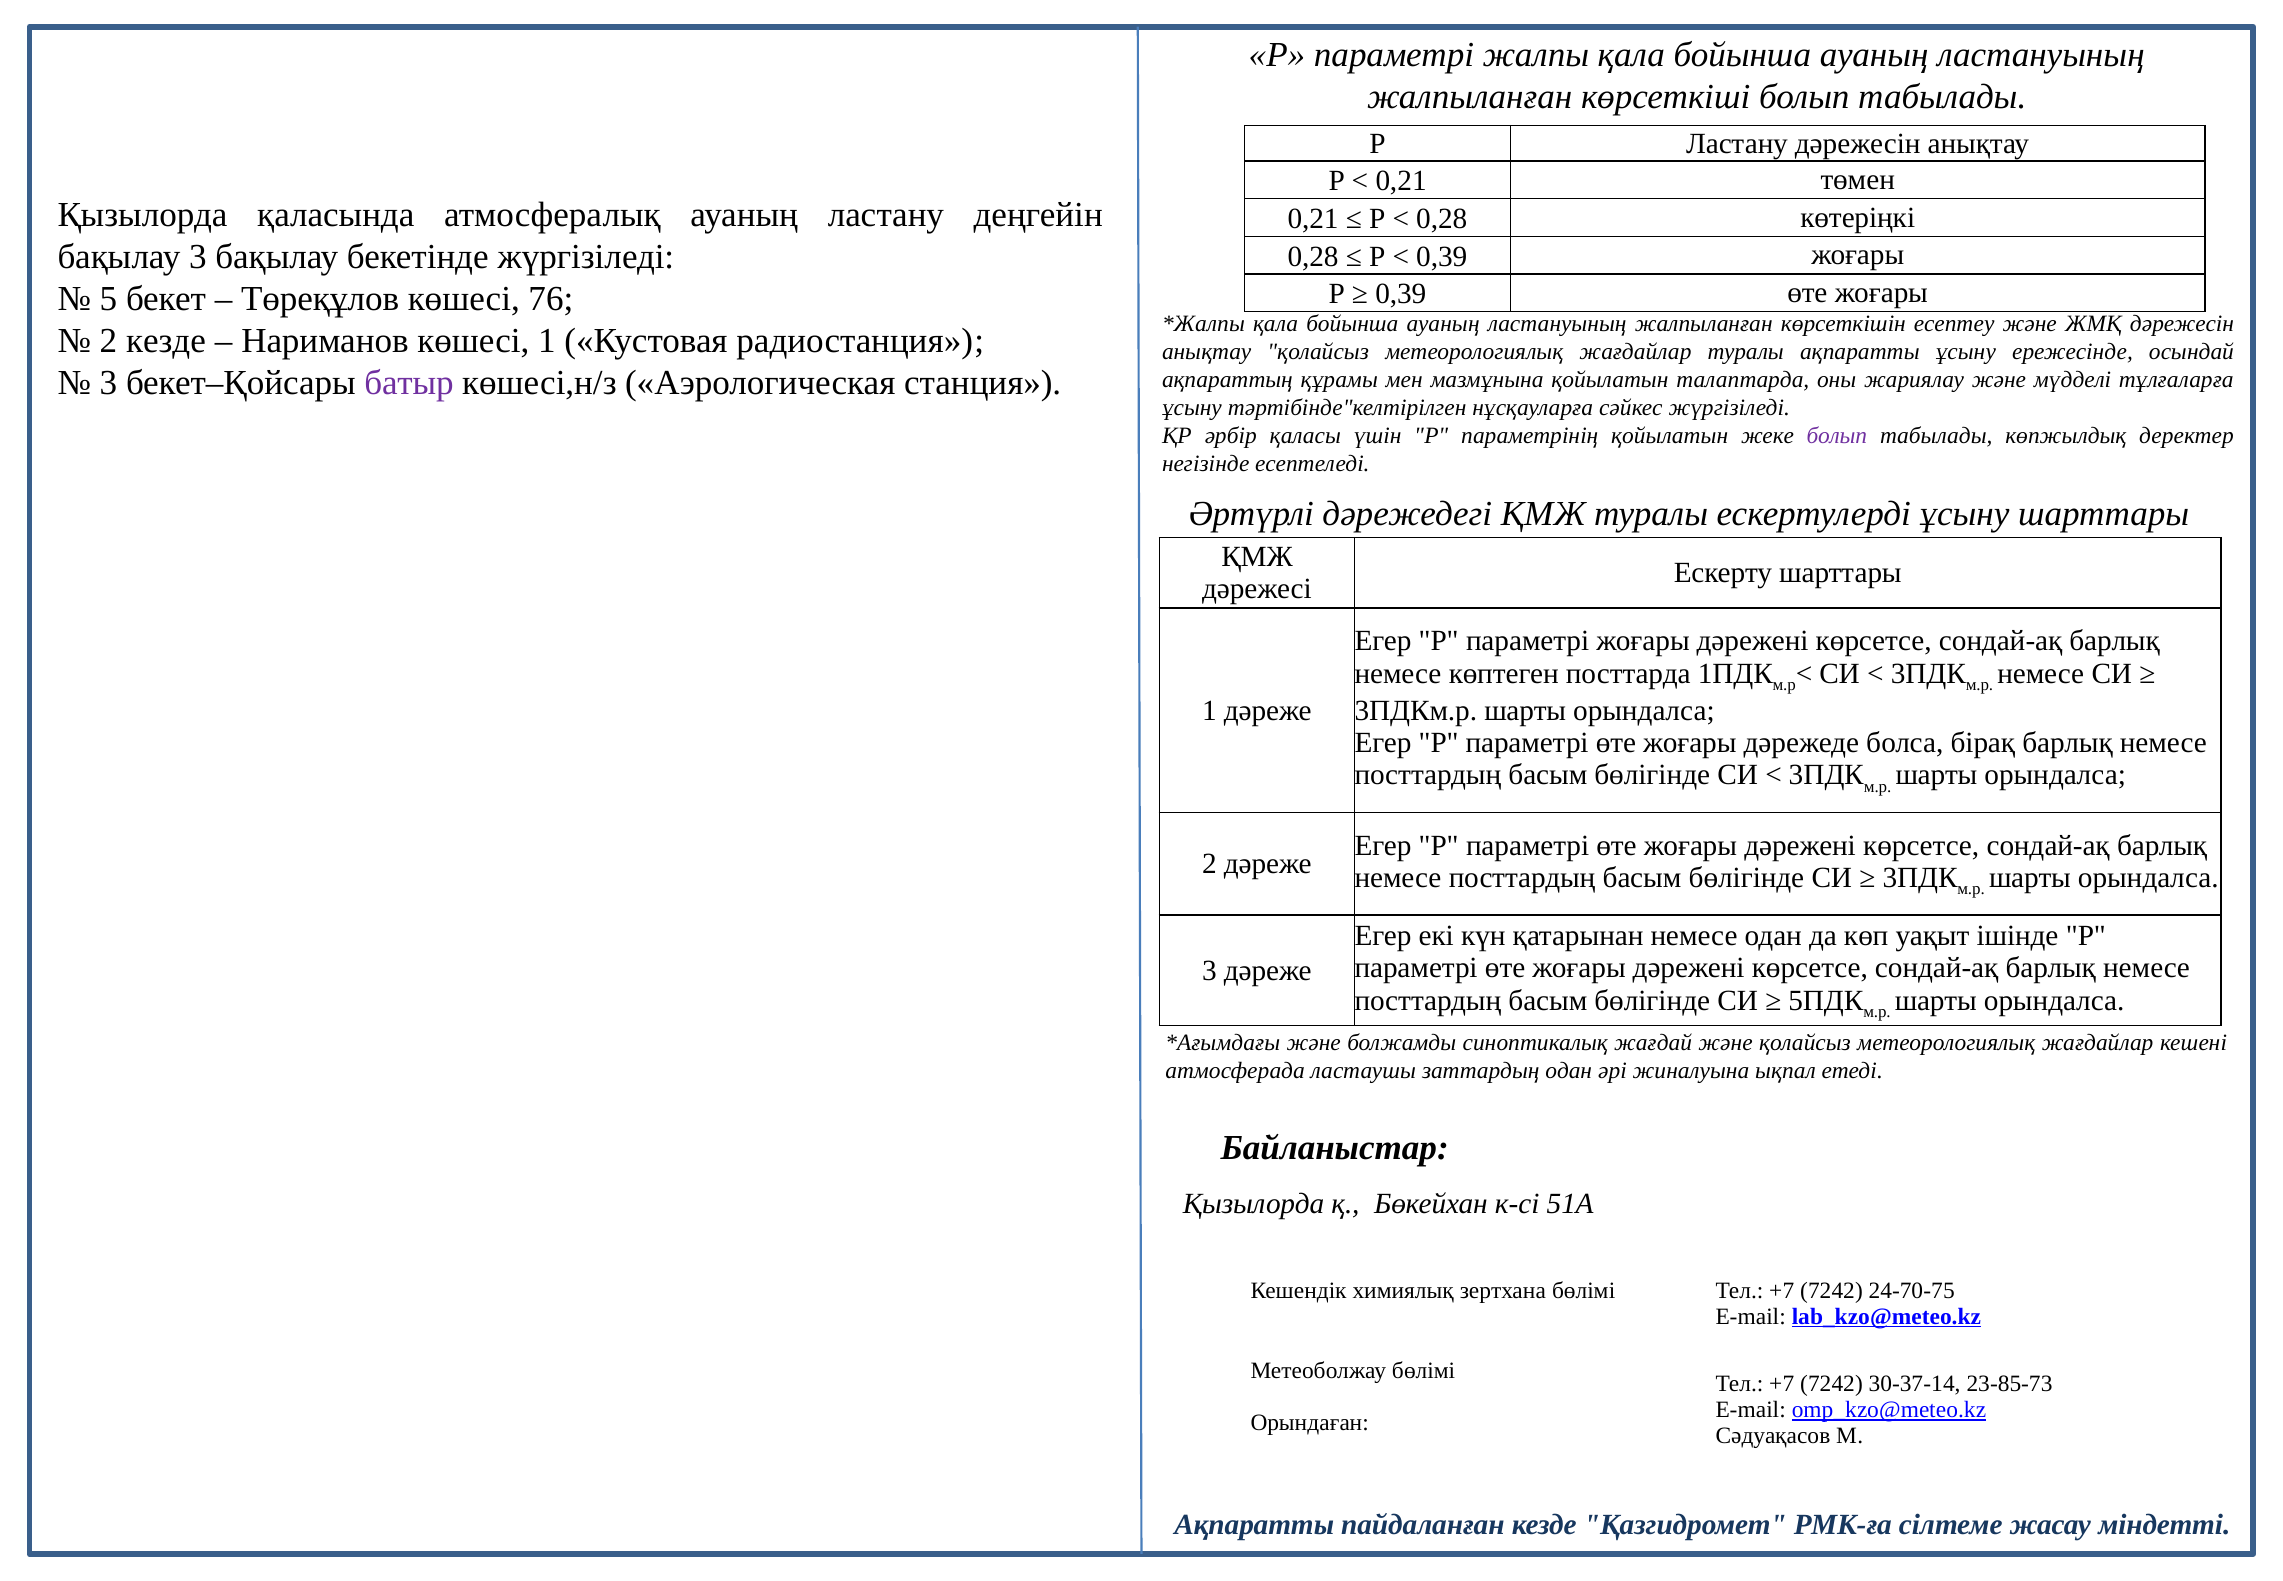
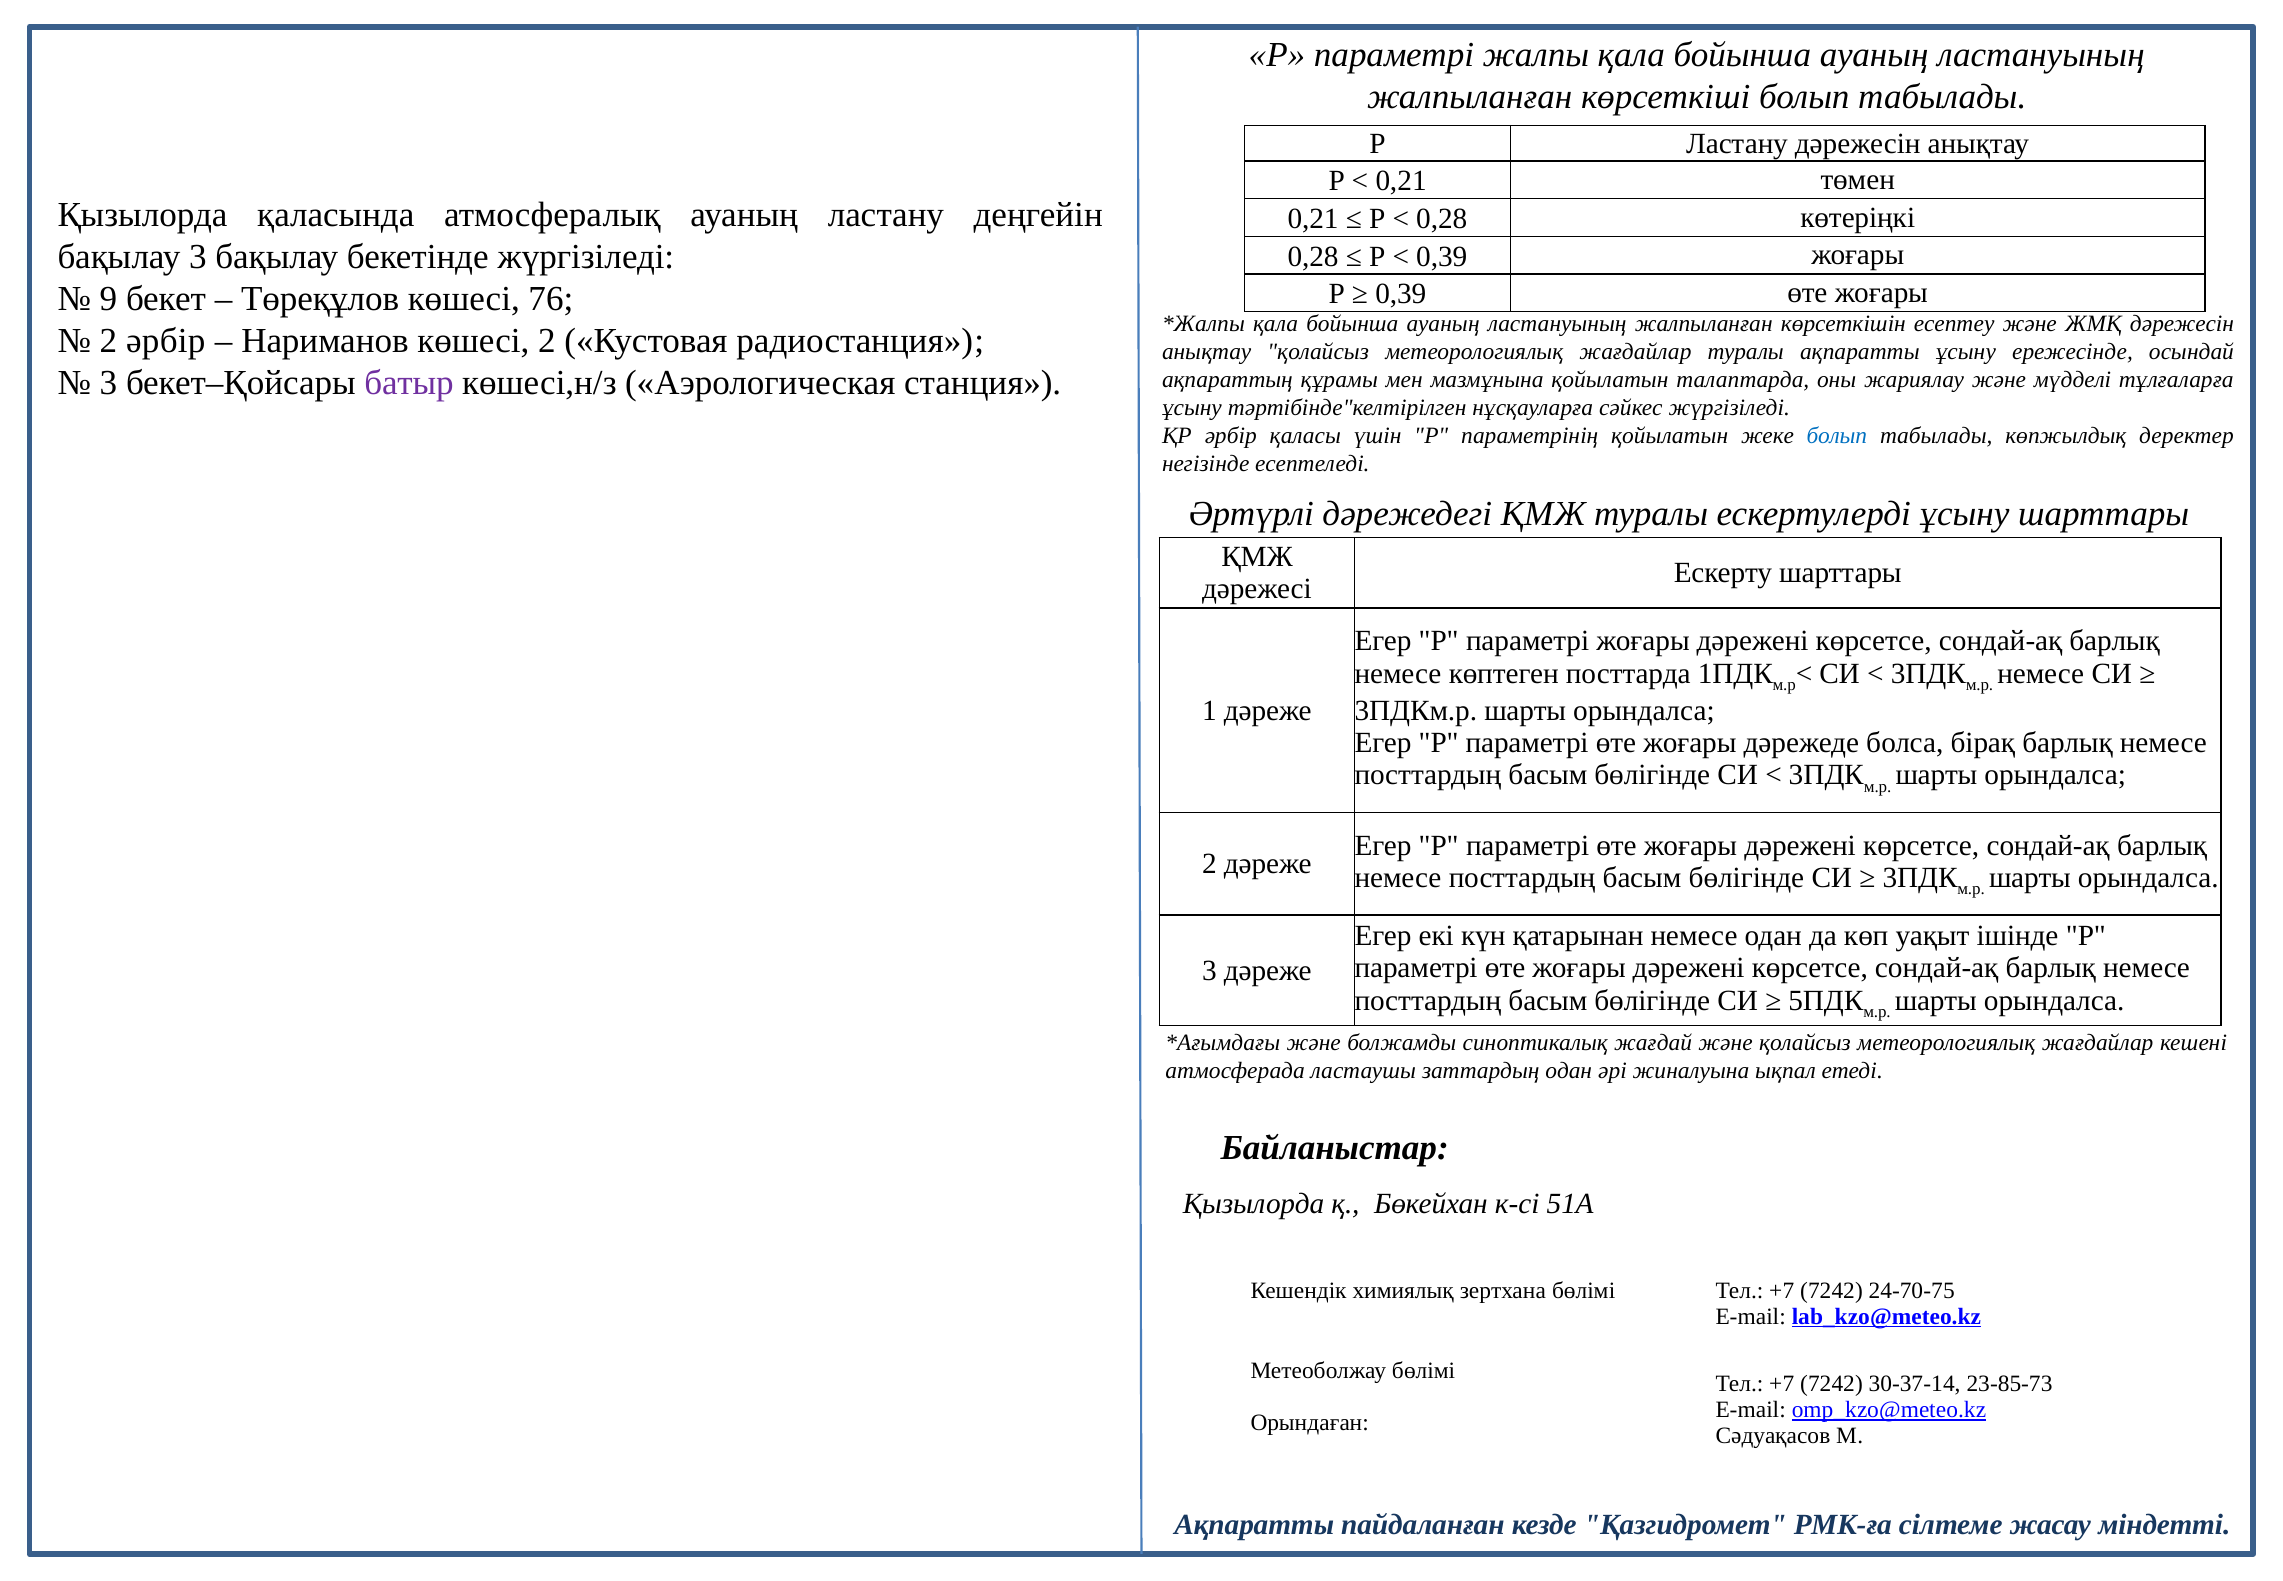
5: 5 -> 9
2 кезде: кезде -> әрбір
көшесі 1: 1 -> 2
болып at (1837, 436) colour: purple -> blue
